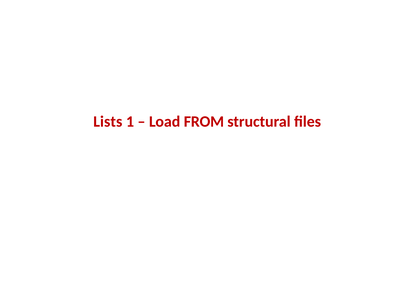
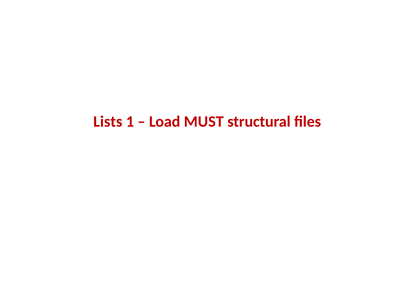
FROM: FROM -> MUST
